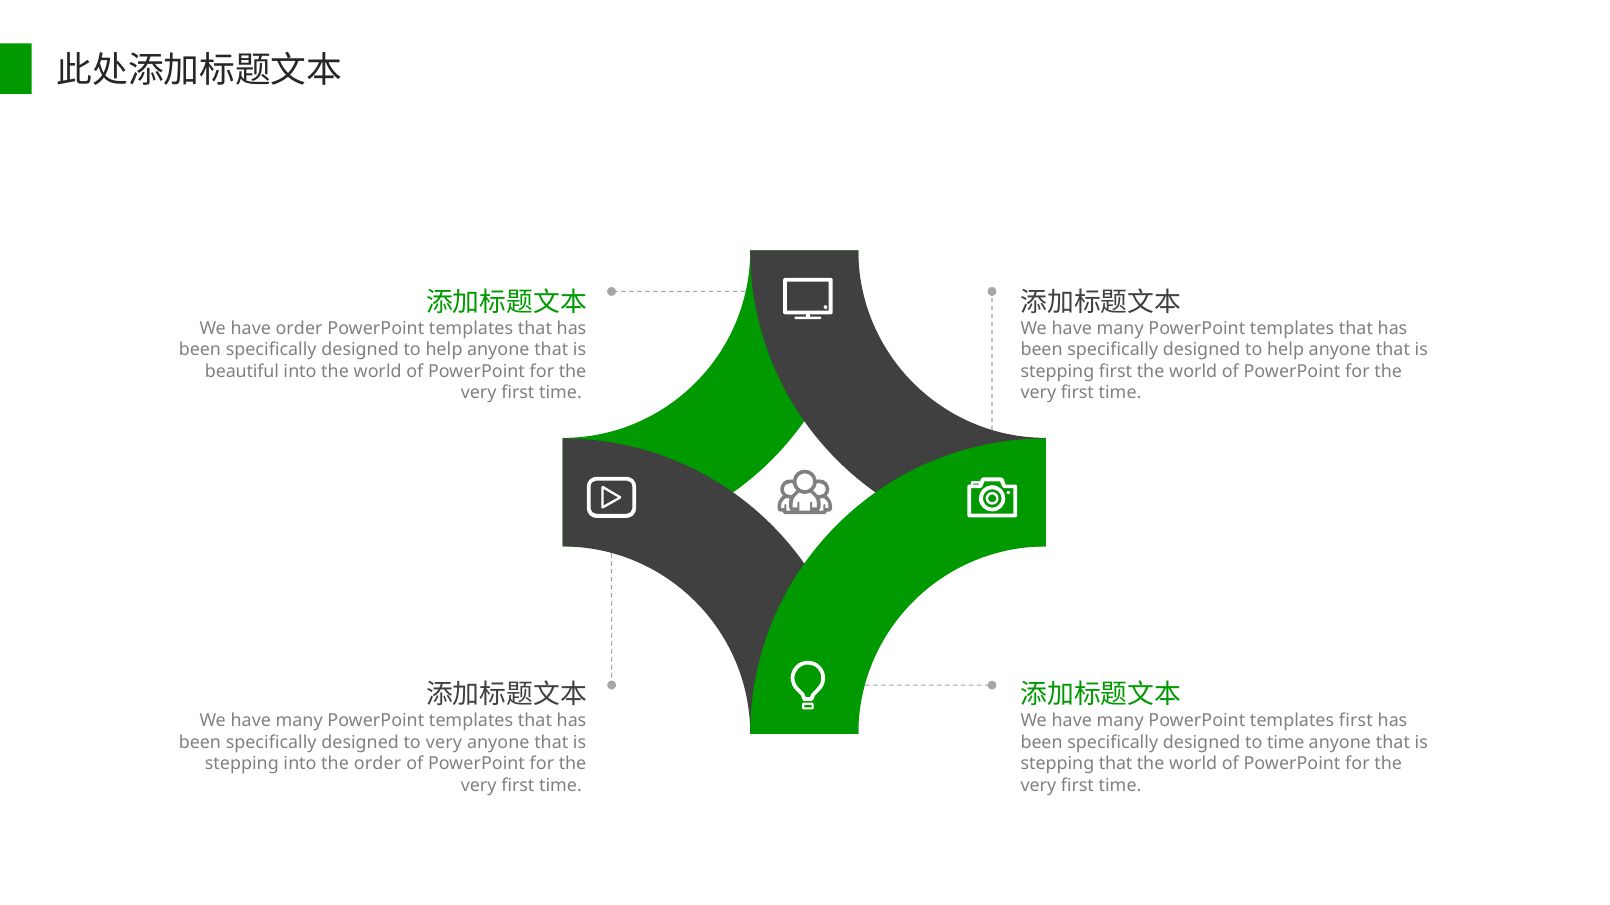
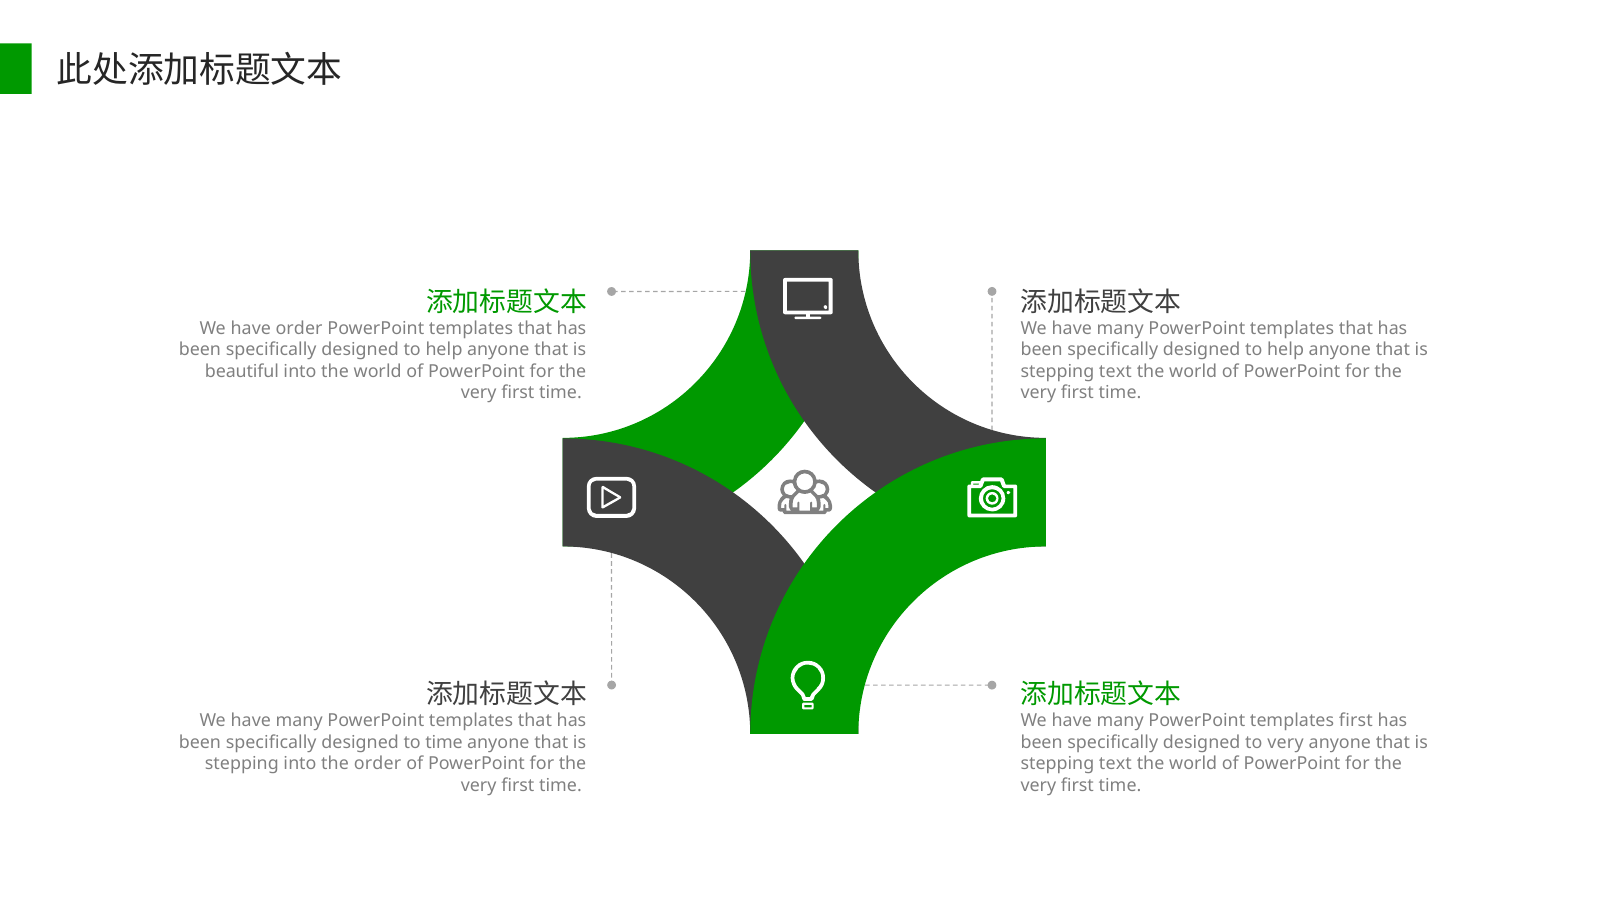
first at (1116, 372): first -> text
to very: very -> time
to time: time -> very
that at (1116, 764): that -> text
